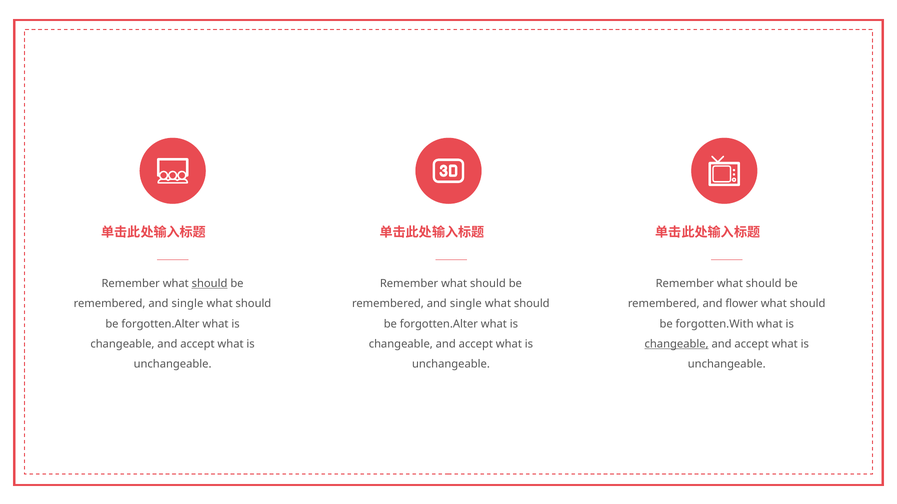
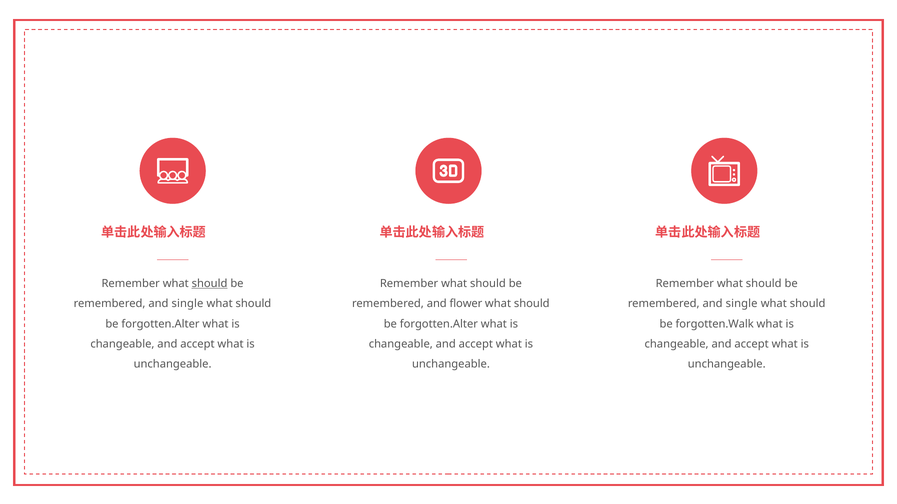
single at (466, 304): single -> flower
flower at (742, 304): flower -> single
forgotten.With: forgotten.With -> forgotten.Walk
changeable at (677, 344) underline: present -> none
